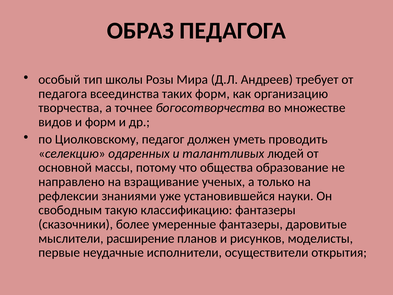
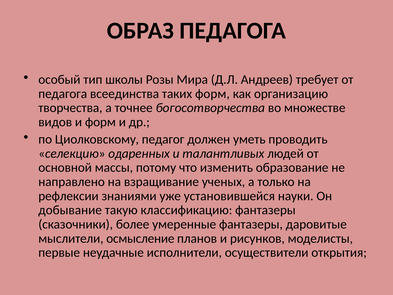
общества: общества -> изменить
свободным: свободным -> добывание
расширение: расширение -> осмысление
